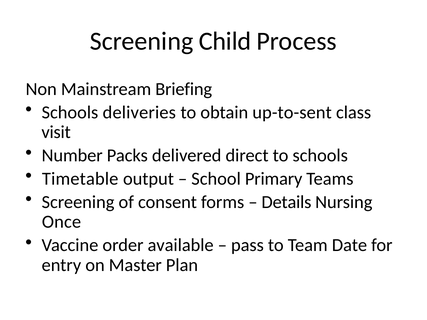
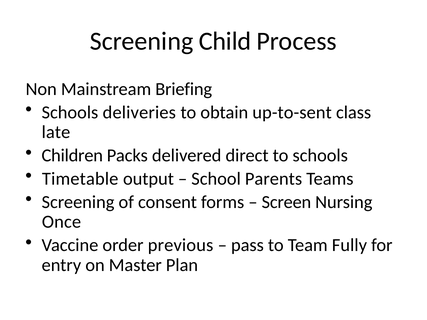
visit: visit -> late
Number: Number -> Children
Primary: Primary -> Parents
Details: Details -> Screen
available: available -> previous
Date: Date -> Fully
